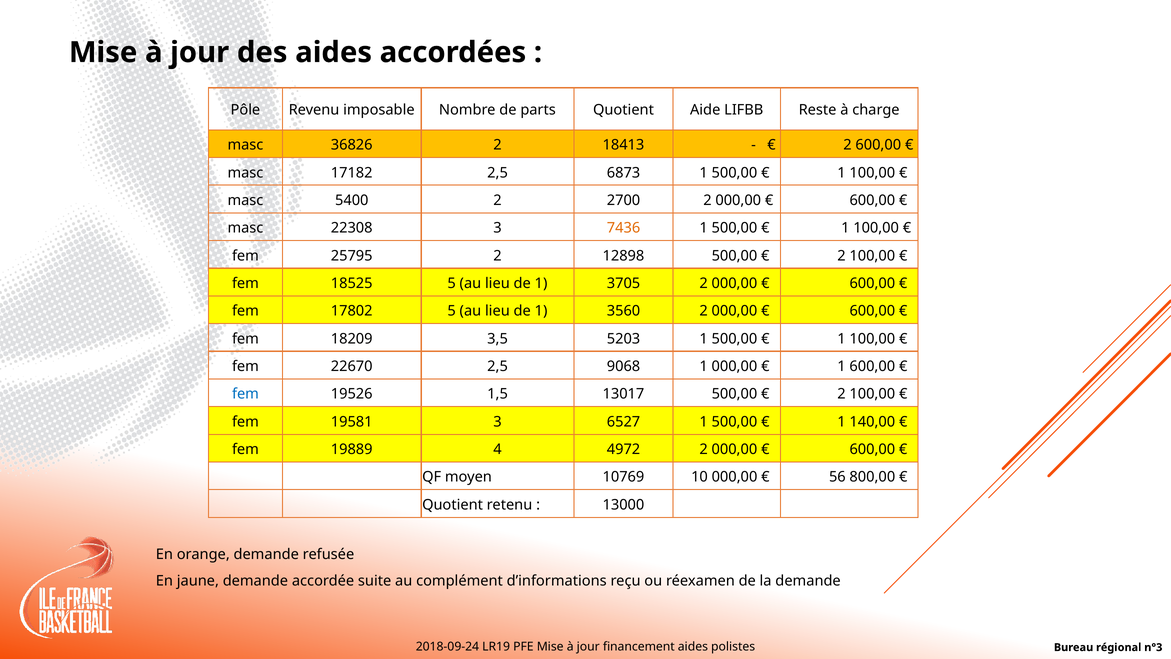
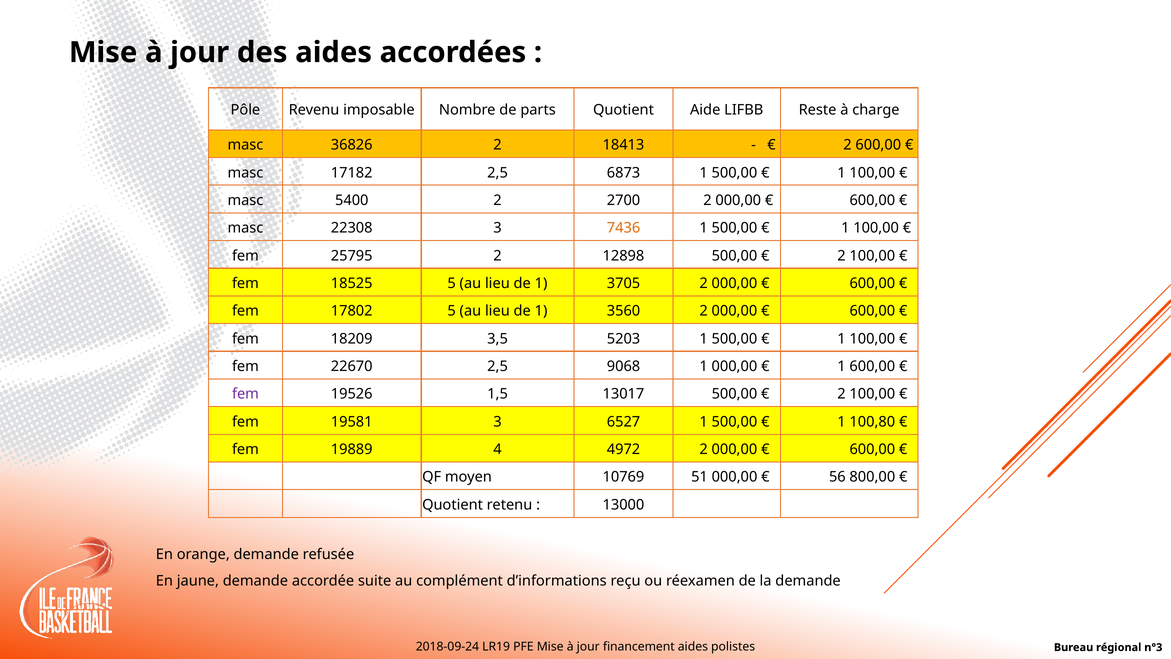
fem at (245, 394) colour: blue -> purple
140,00: 140,00 -> 100,80
10: 10 -> 51
